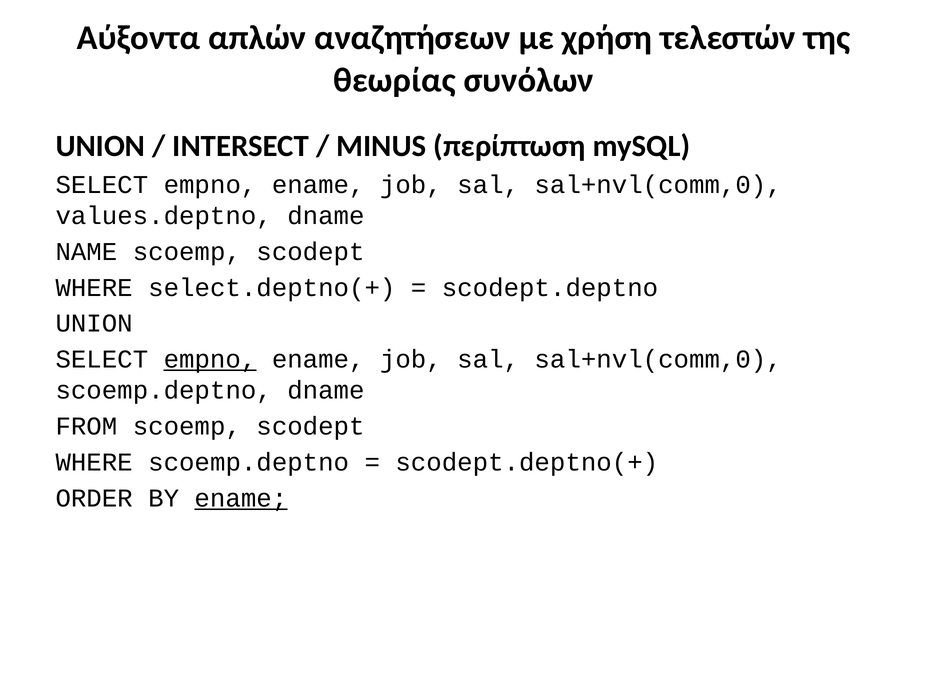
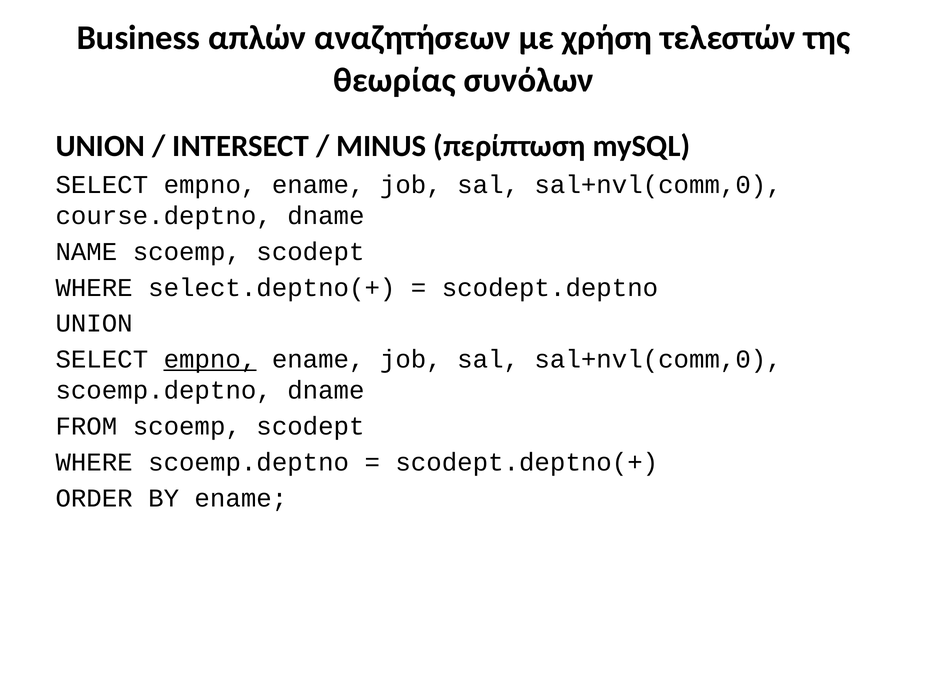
Αύξοντα: Αύξοντα -> Business
values.deptno: values.deptno -> course.deptno
ename at (241, 499) underline: present -> none
